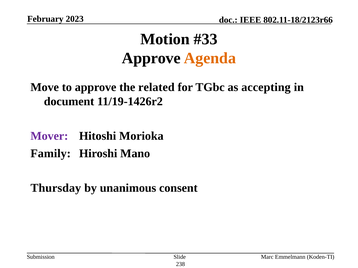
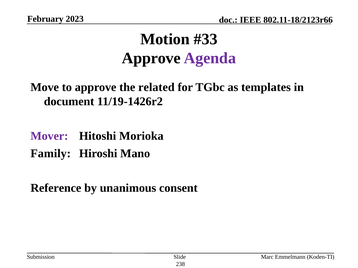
Agenda colour: orange -> purple
accepting: accepting -> templates
Thursday: Thursday -> Reference
